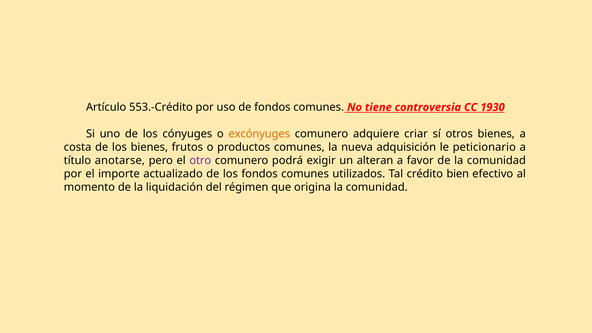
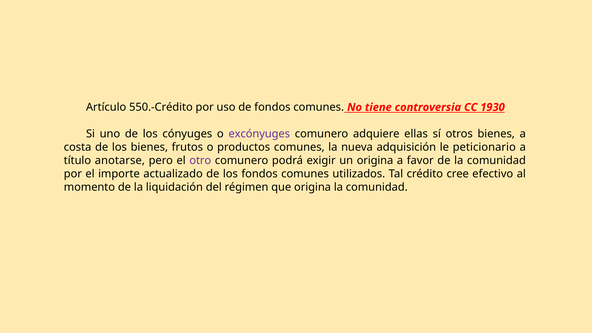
553.-Crédito: 553.-Crédito -> 550.-Crédito
excónyuges colour: orange -> purple
criar: criar -> ellas
un alteran: alteran -> origina
bien: bien -> cree
